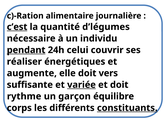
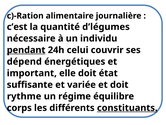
c’est underline: present -> none
réaliser: réaliser -> dépend
augmente: augmente -> important
vers: vers -> état
variée underline: present -> none
garçon: garçon -> régime
